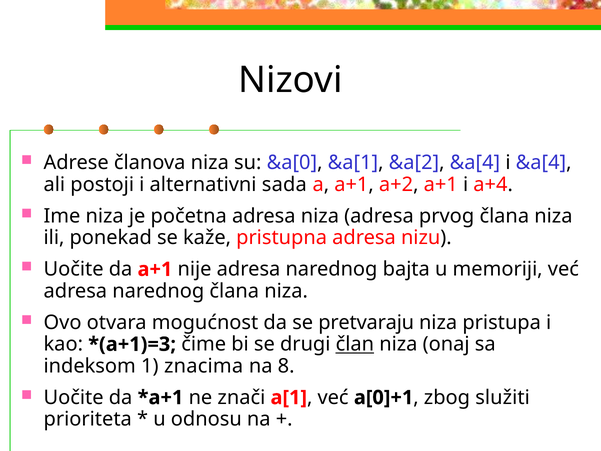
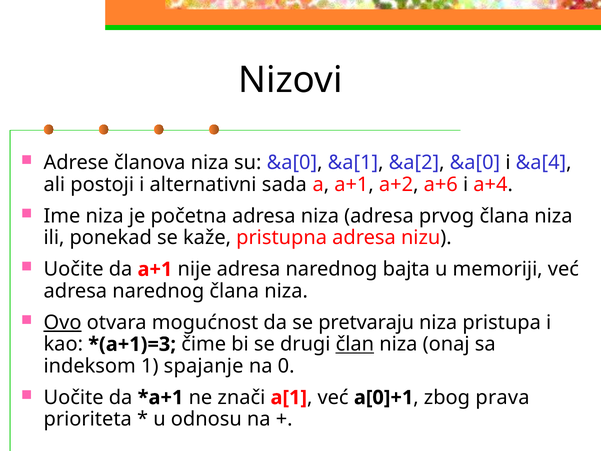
&a[2 &a[4: &a[4 -> &a[0
a+2 a+1: a+1 -> a+6
Ovo underline: none -> present
znacima: znacima -> spajanje
8: 8 -> 0
služiti: služiti -> prava
